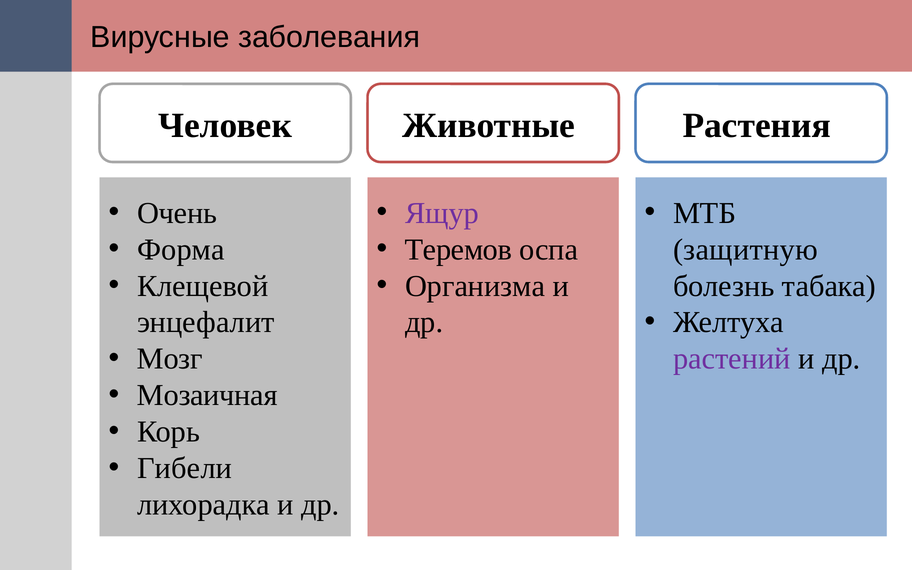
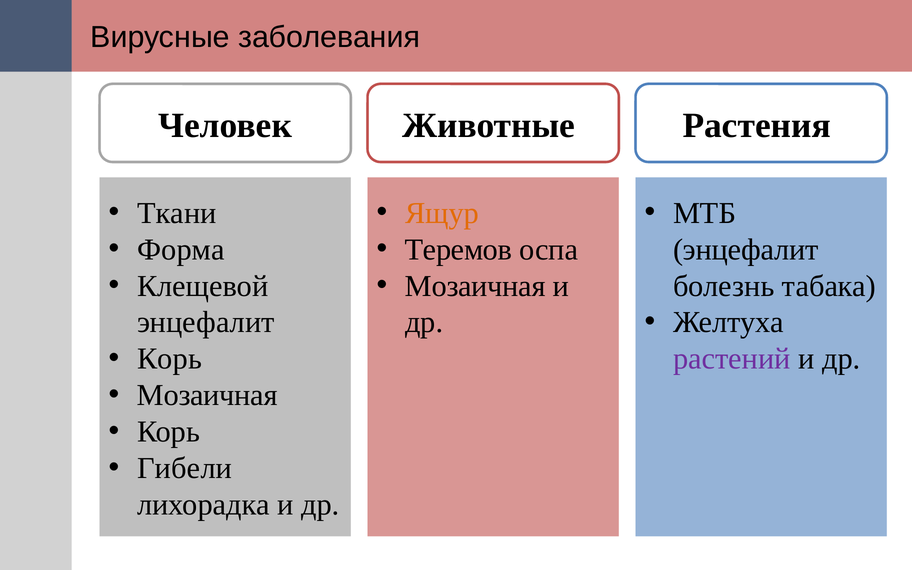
Очень: Очень -> Ткани
Ящур colour: purple -> orange
защитную at (745, 249): защитную -> энцефалит
Организма at (475, 286): Организма -> Мозаичная
Мозг at (170, 359): Мозг -> Корь
